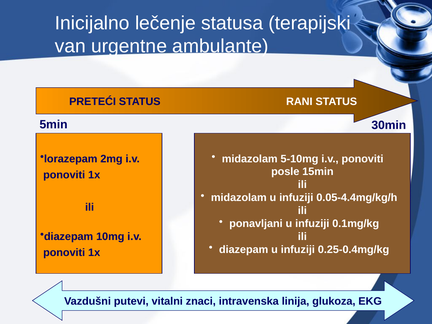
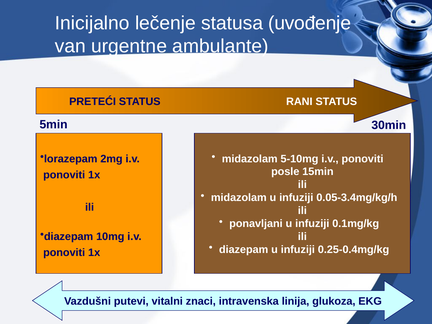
terapijski: terapijski -> uvođenje
0.05-4.4mg/kg/h: 0.05-4.4mg/kg/h -> 0.05-3.4mg/kg/h
